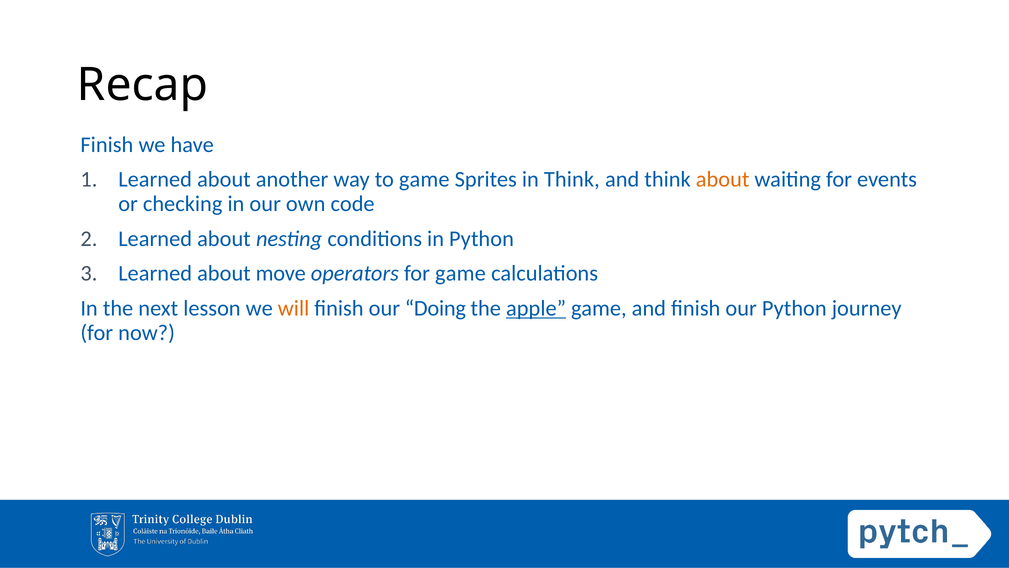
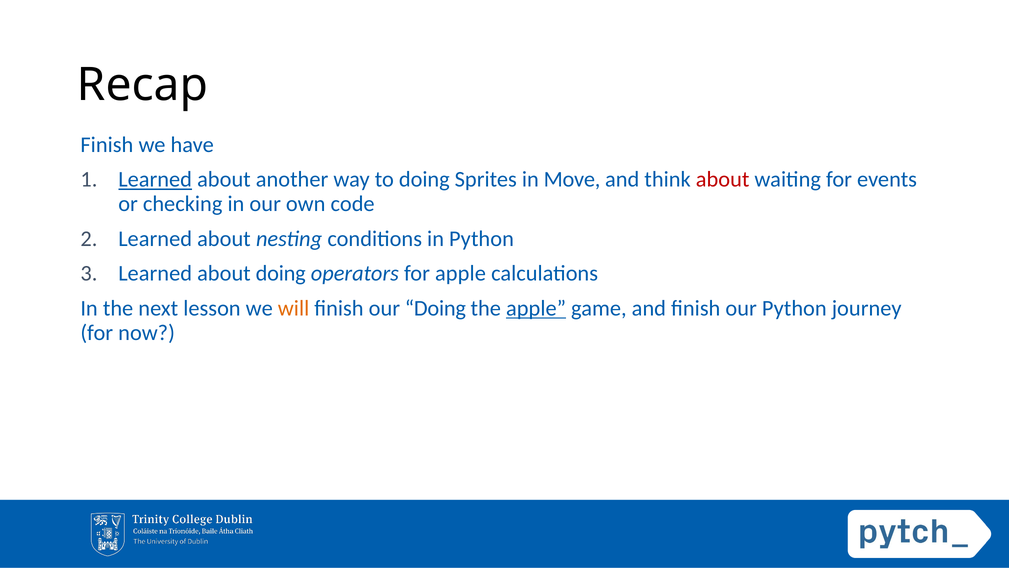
Learned at (155, 179) underline: none -> present
to game: game -> doing
in Think: Think -> Move
about at (723, 179) colour: orange -> red
about move: move -> doing
for game: game -> apple
